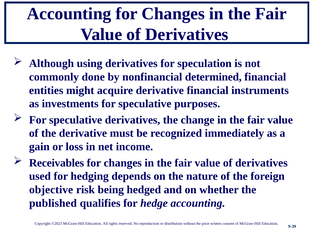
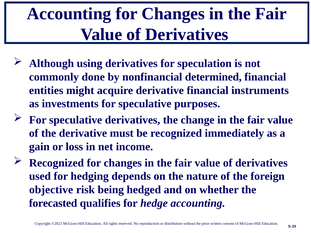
Receivables at (57, 163): Receivables -> Recognized
published: published -> forecasted
